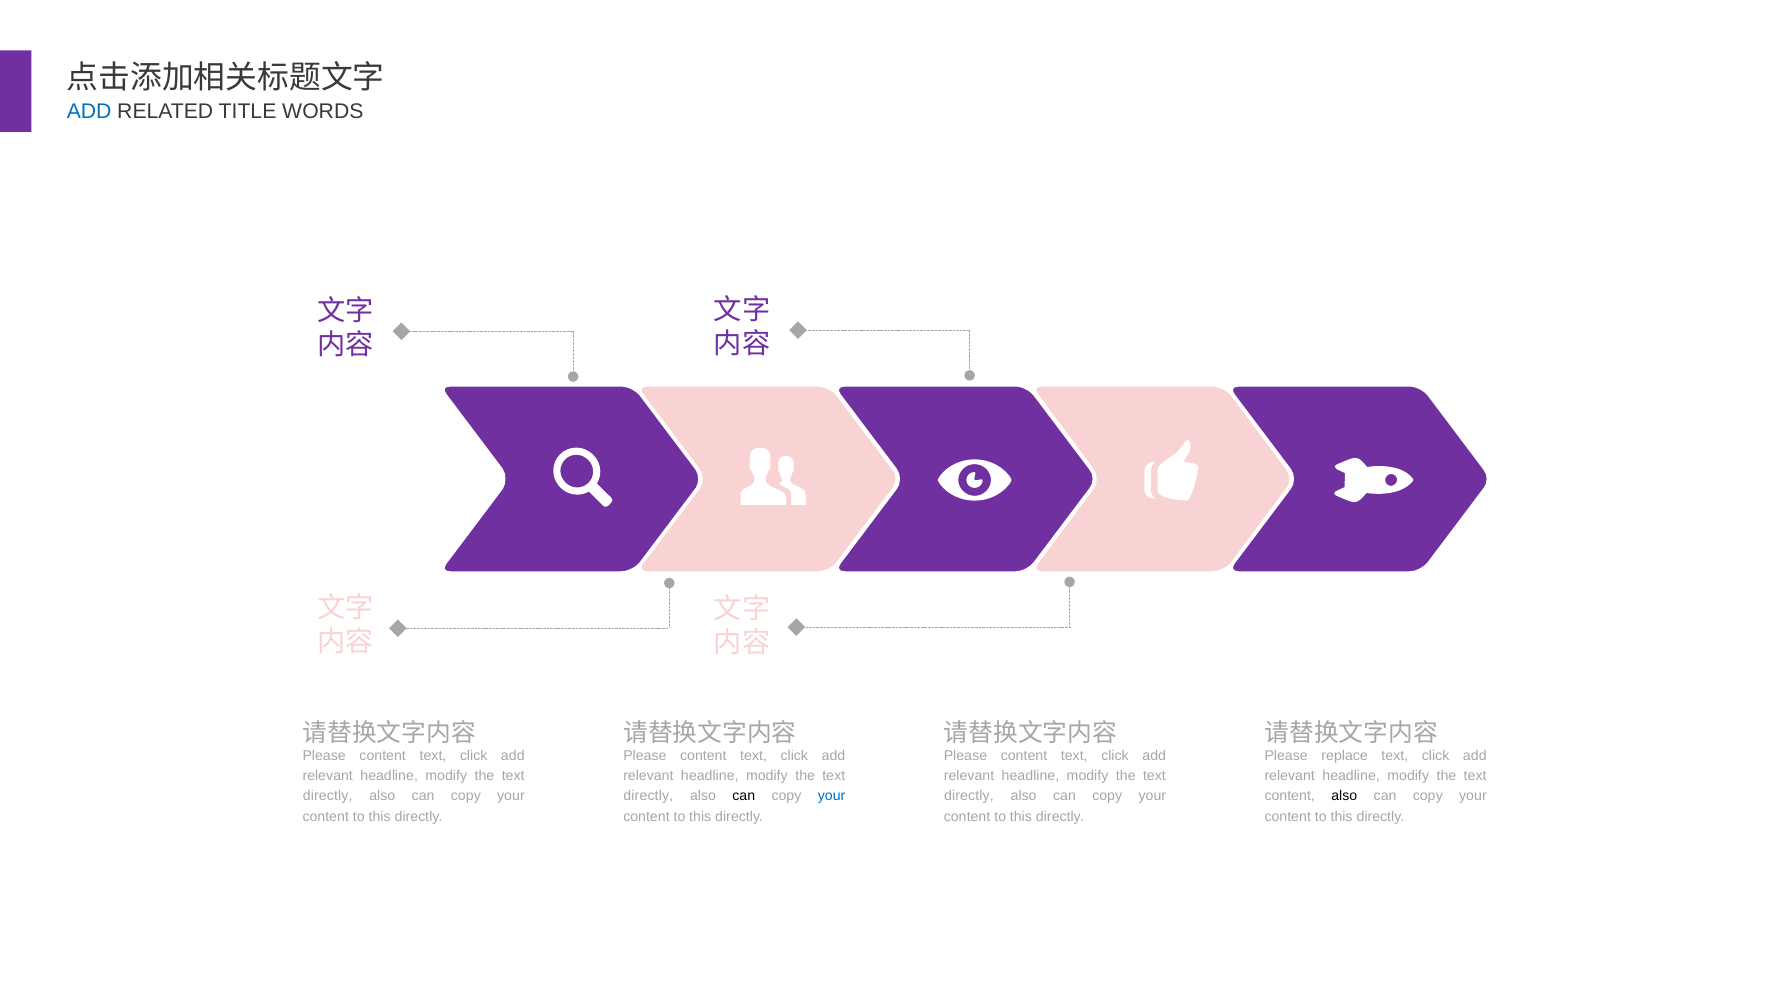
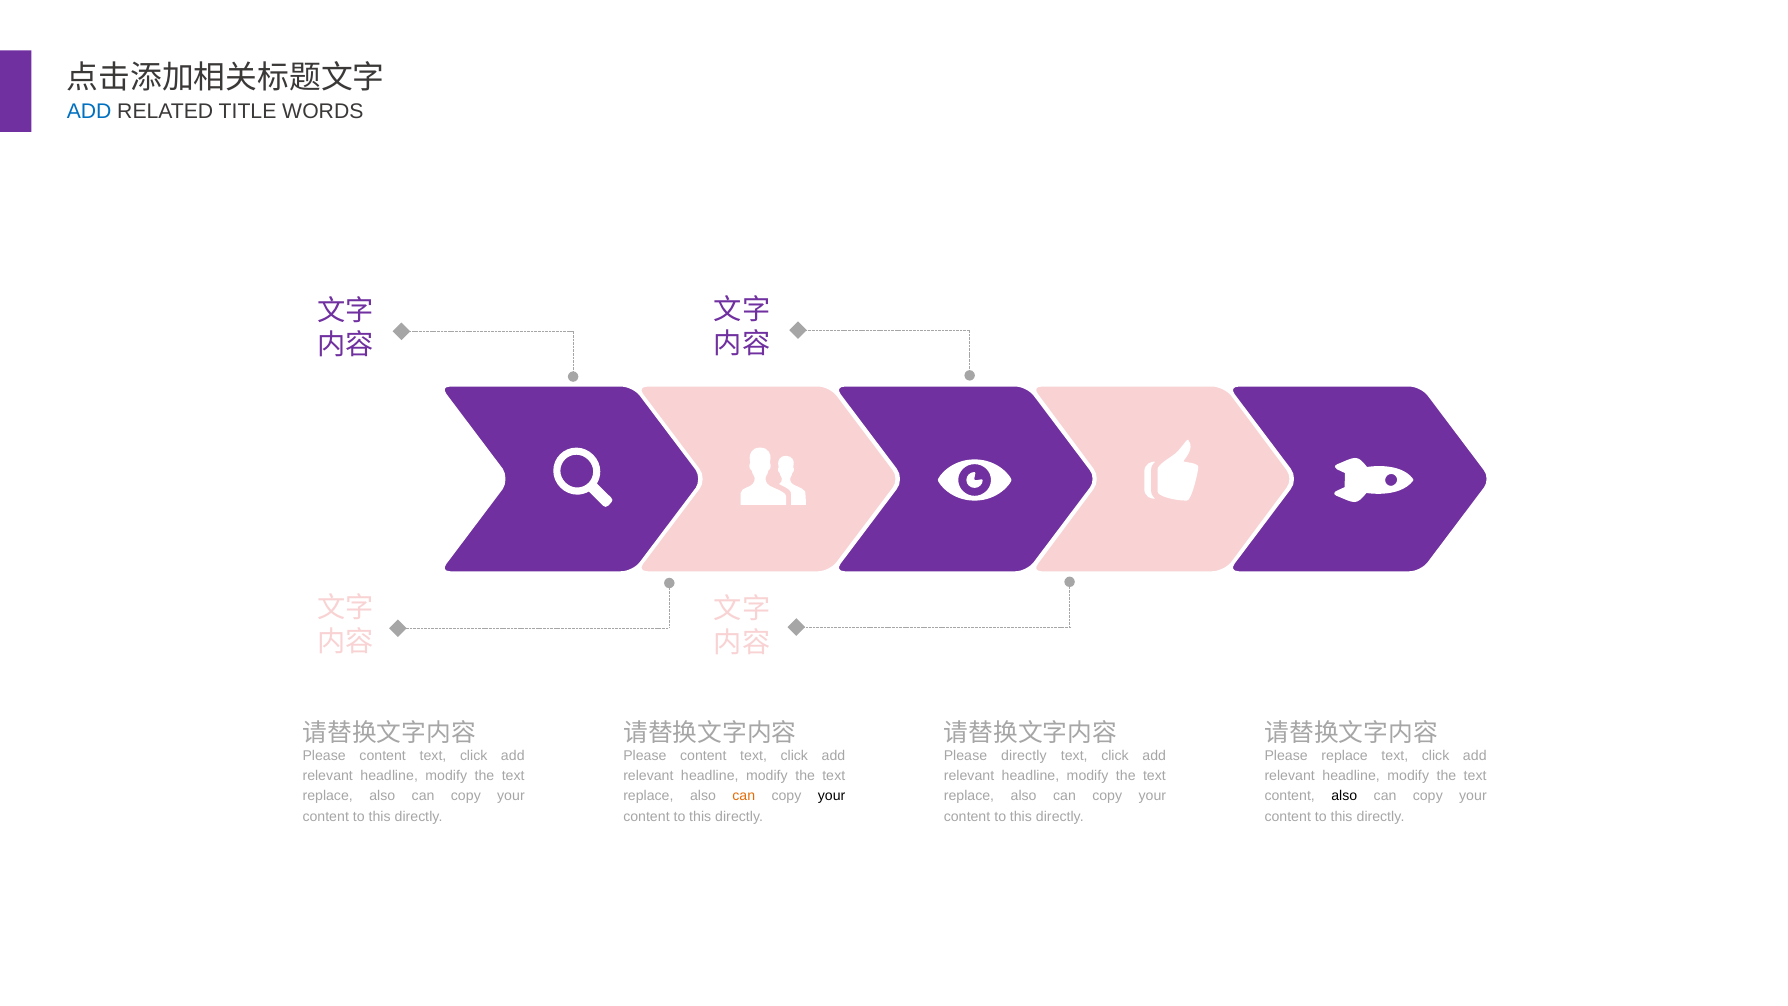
content at (1024, 755): content -> directly
directly at (328, 796): directly -> replace
directly at (648, 796): directly -> replace
can at (744, 796) colour: black -> orange
your at (832, 796) colour: blue -> black
directly at (969, 796): directly -> replace
